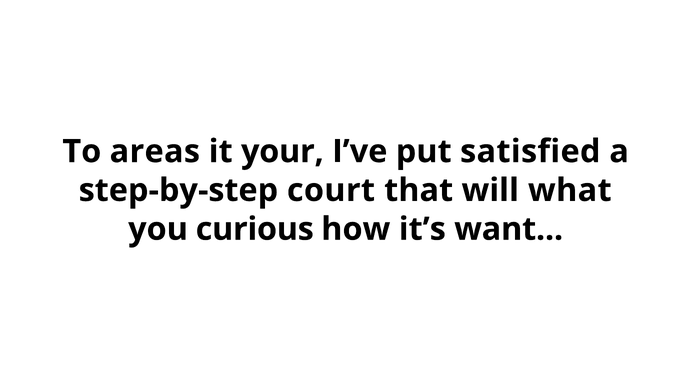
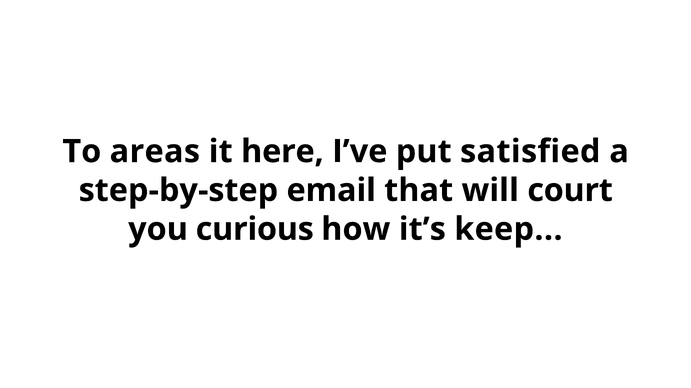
your: your -> here
court: court -> email
what: what -> court
want: want -> keep
